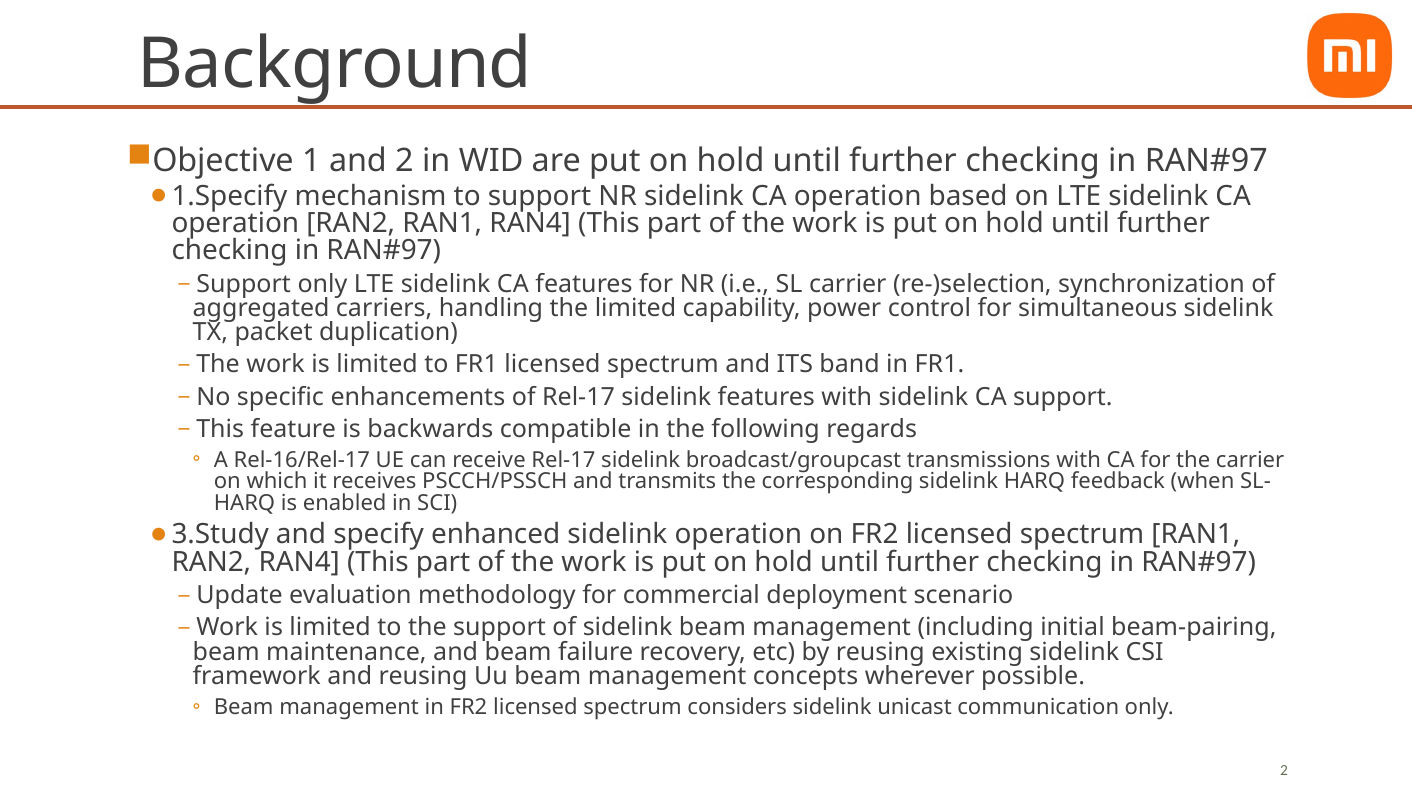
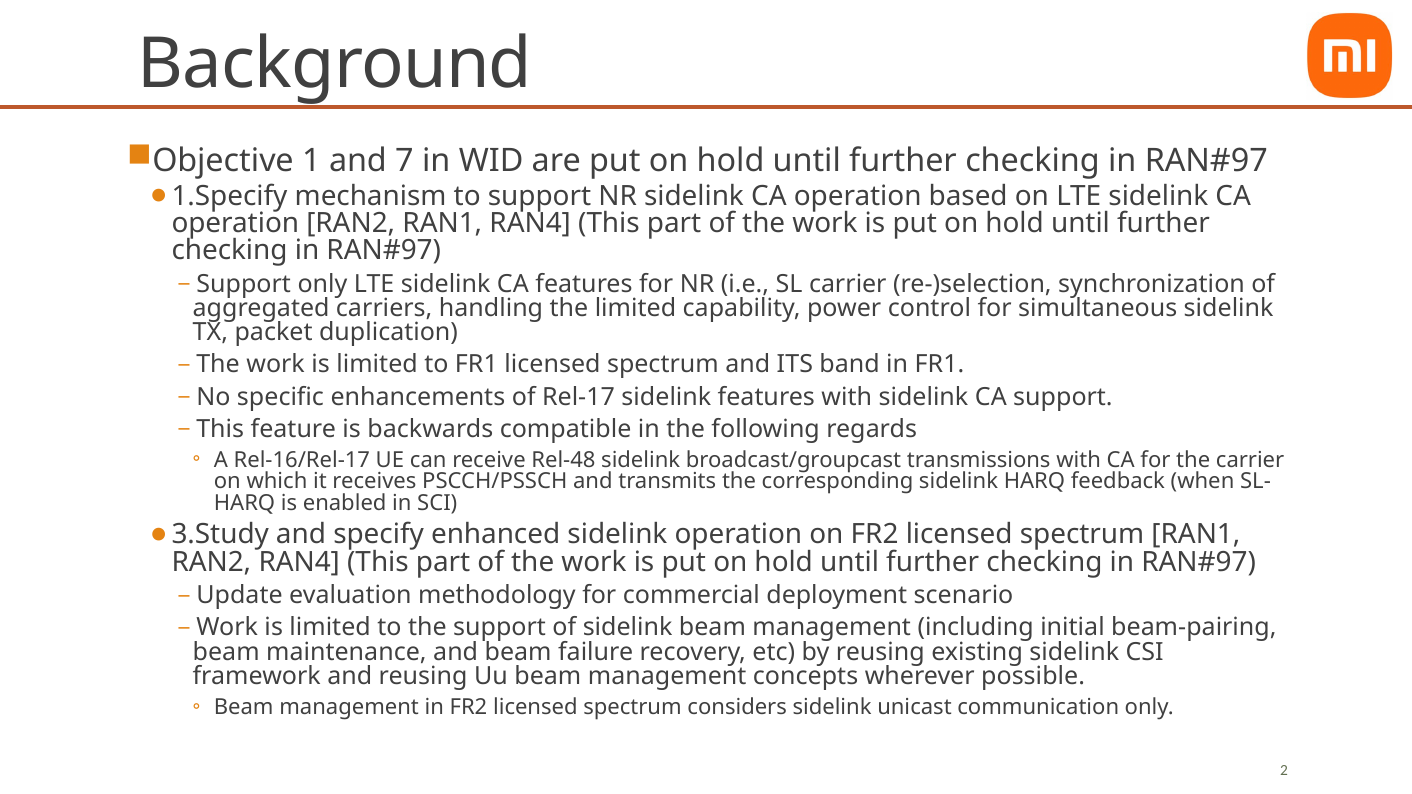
and 2: 2 -> 7
receive Rel-17: Rel-17 -> Rel-48
